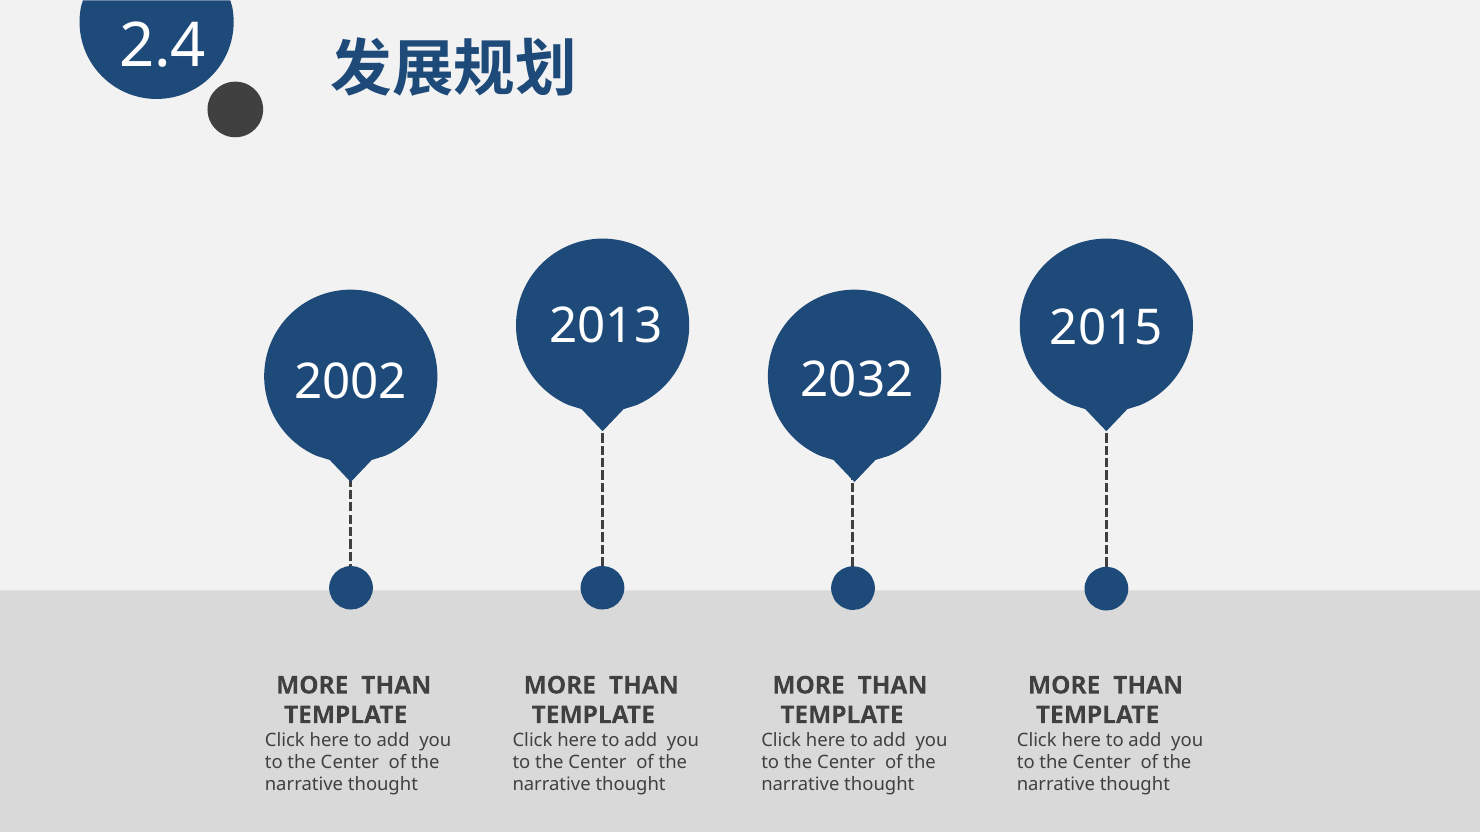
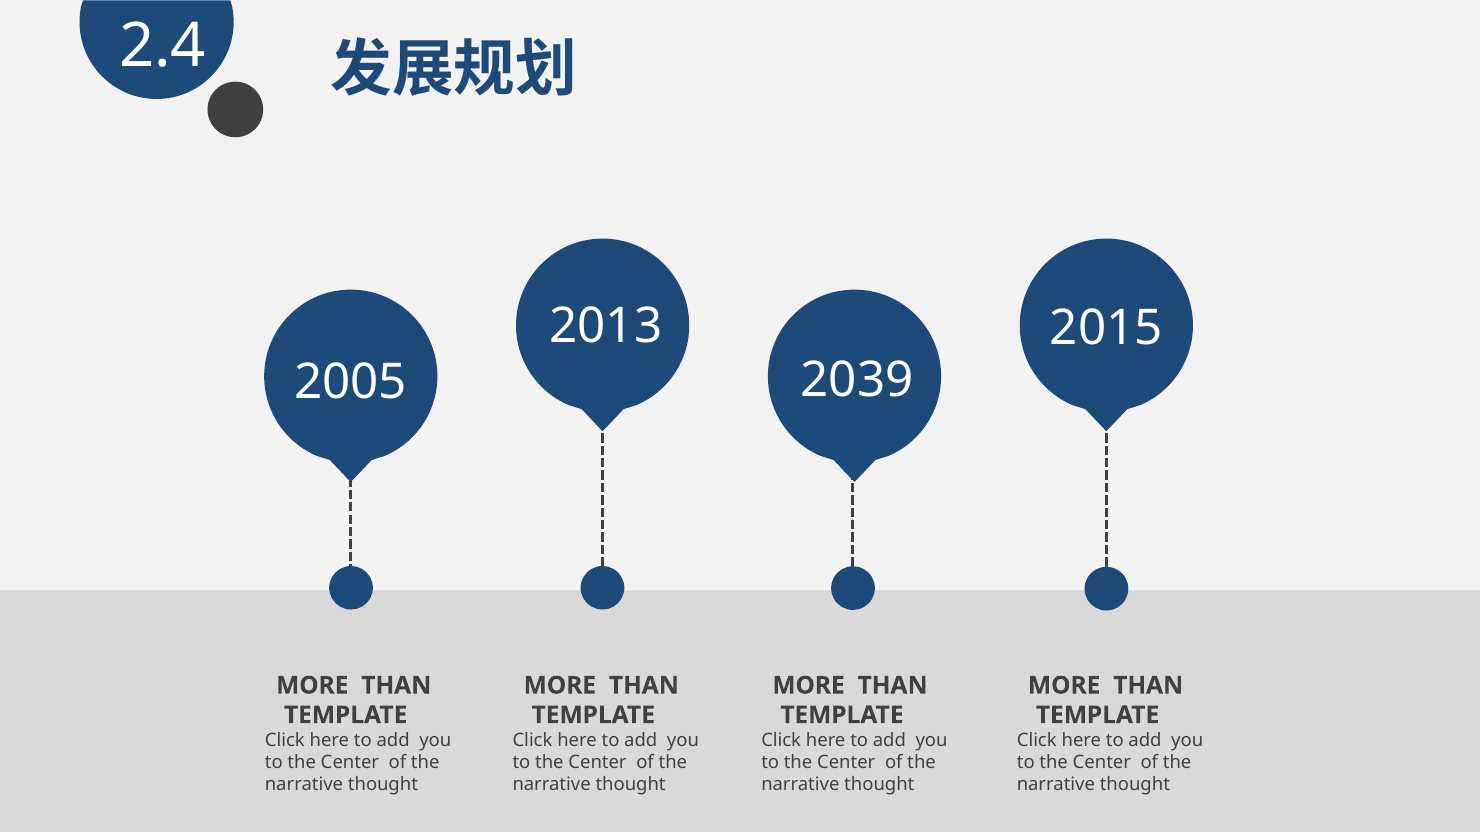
2032: 2032 -> 2039
2002: 2002 -> 2005
